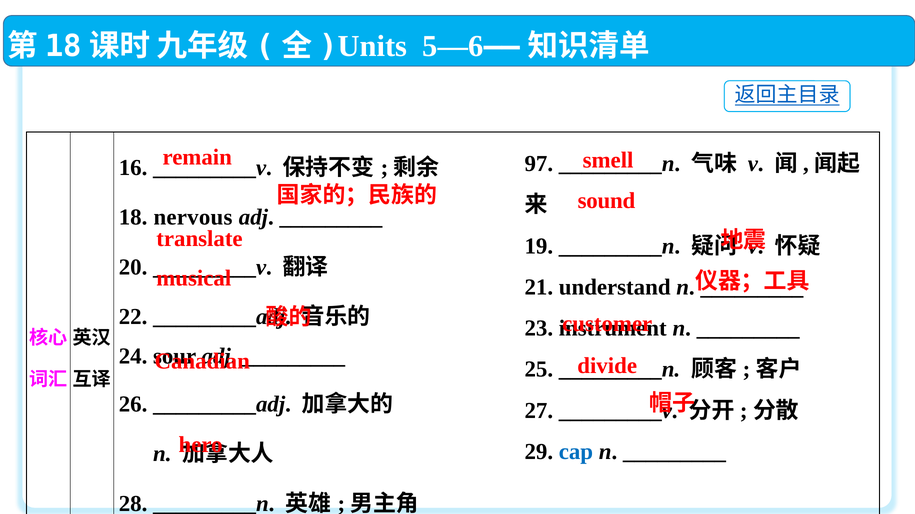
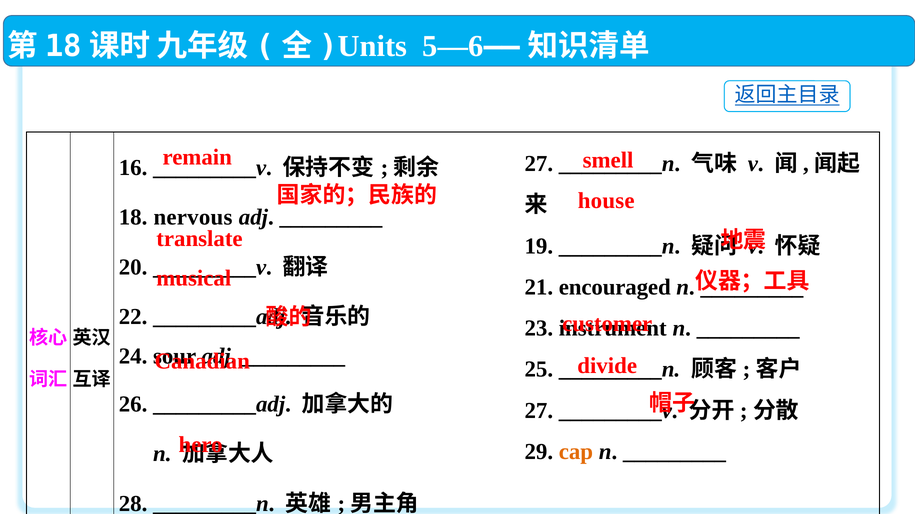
97 at (539, 164): 97 -> 27
sound: sound -> house
understand: understand -> encouraged
cap colour: blue -> orange
